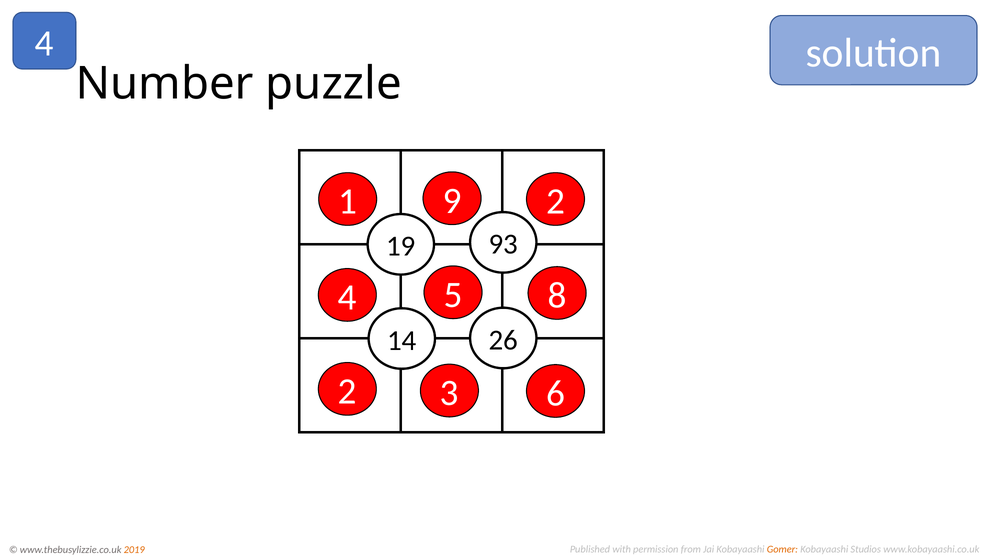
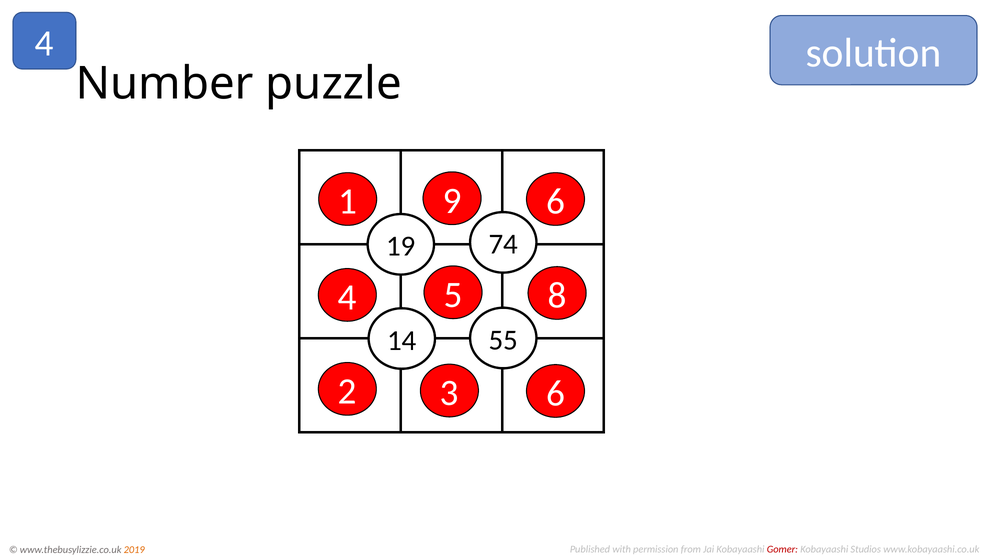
1 2: 2 -> 6
93: 93 -> 74
26: 26 -> 55
Gomer colour: orange -> red
